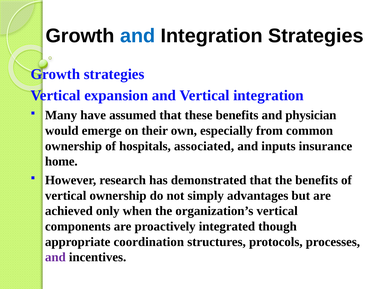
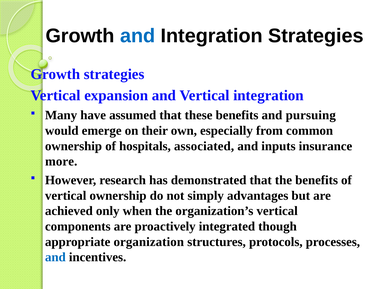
physician: physician -> pursuing
home: home -> more
coordination: coordination -> organization
and at (55, 257) colour: purple -> blue
